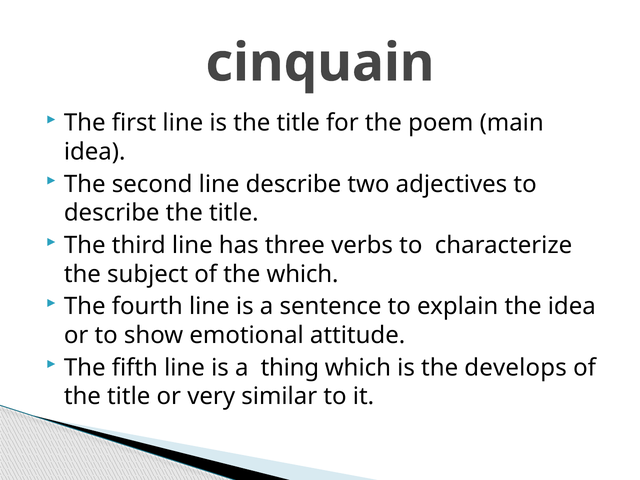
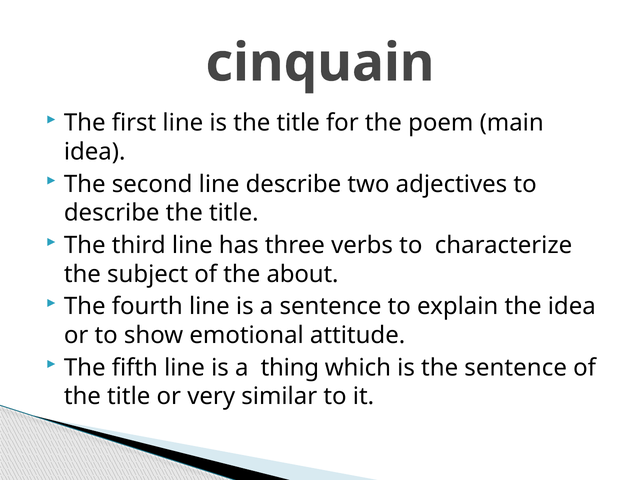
the which: which -> about
the develops: develops -> sentence
